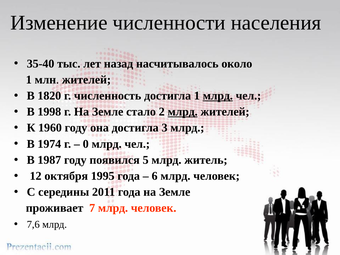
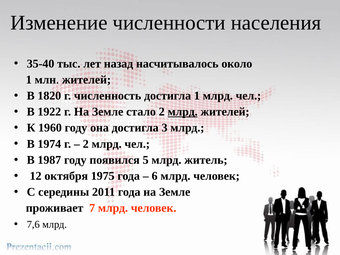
млрд at (218, 96) underline: present -> none
1998: 1998 -> 1922
0 at (86, 144): 0 -> 2
1995: 1995 -> 1975
